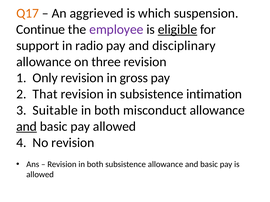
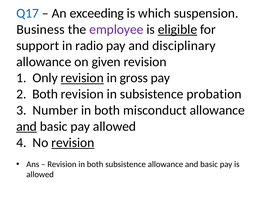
Q17 colour: orange -> blue
aggrieved: aggrieved -> exceeding
Continue: Continue -> Business
three: three -> given
revision at (82, 78) underline: none -> present
2 That: That -> Both
intimation: intimation -> probation
Suitable: Suitable -> Number
revision at (73, 143) underline: none -> present
